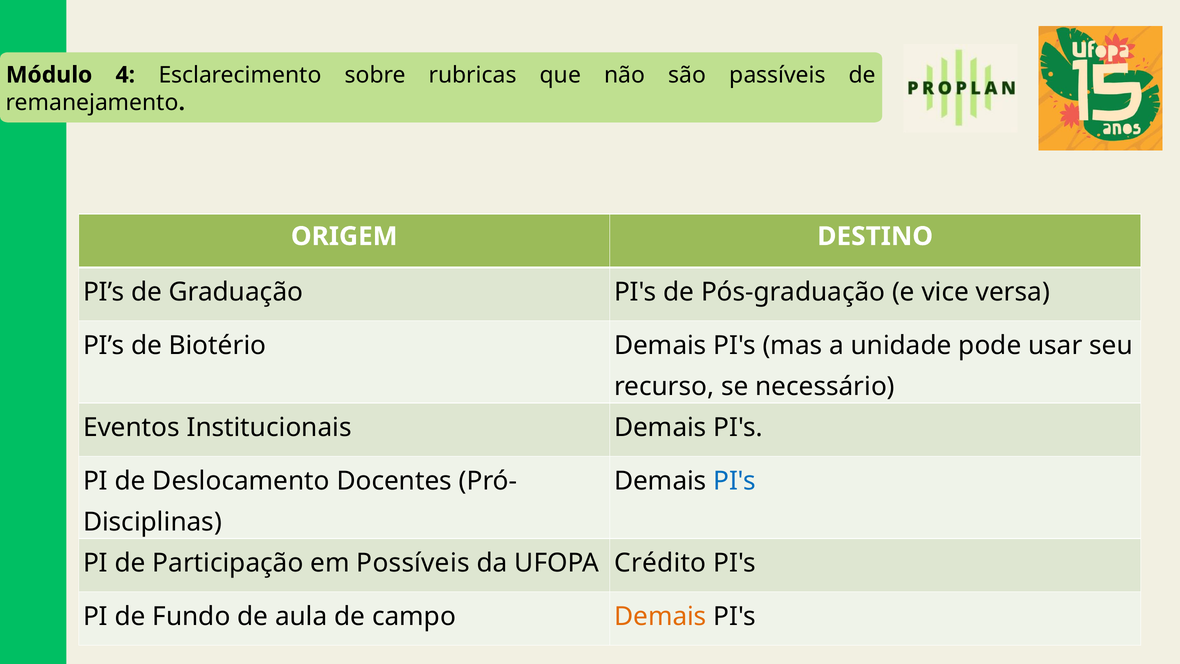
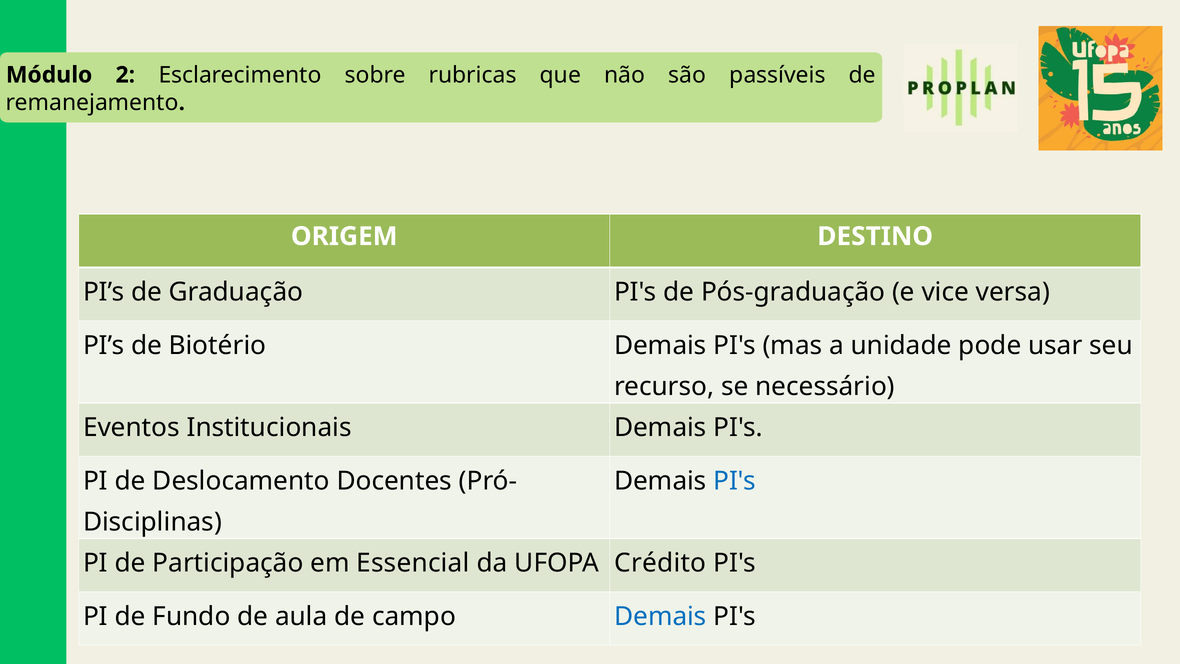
4: 4 -> 2
Possíveis: Possíveis -> Essencial
Demais at (660, 616) colour: orange -> blue
